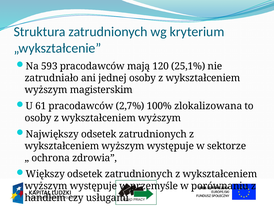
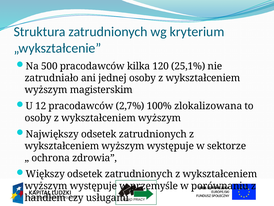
593: 593 -> 500
mają: mają -> kilka
61: 61 -> 12
